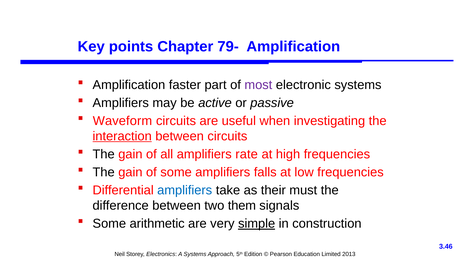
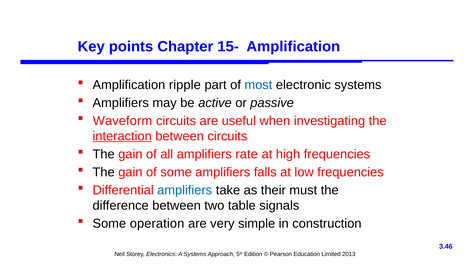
79-: 79- -> 15-
faster: faster -> ripple
most colour: purple -> blue
them: them -> table
arithmetic: arithmetic -> operation
simple underline: present -> none
